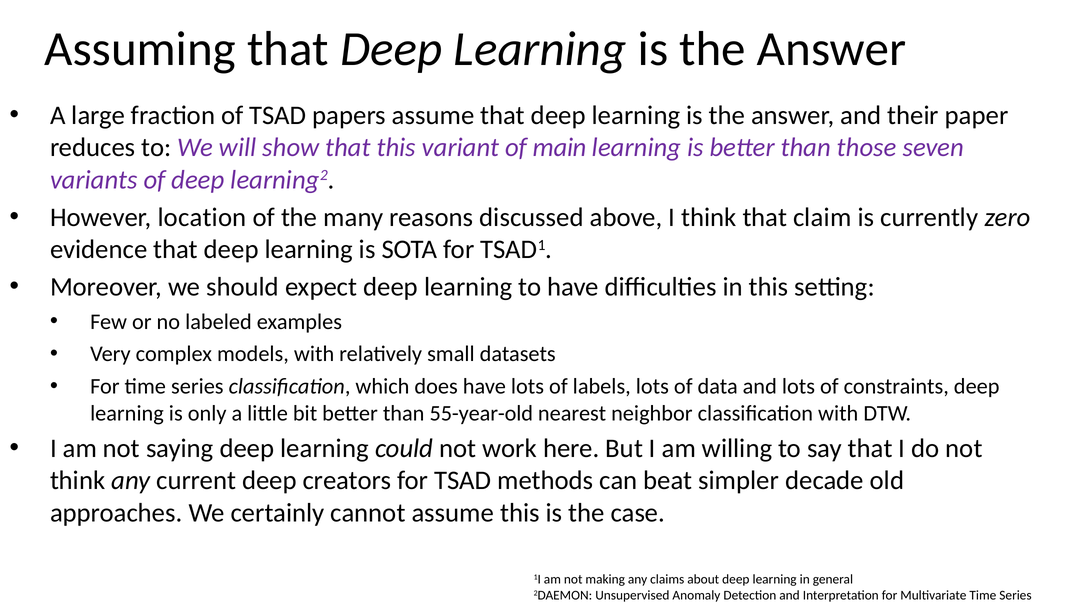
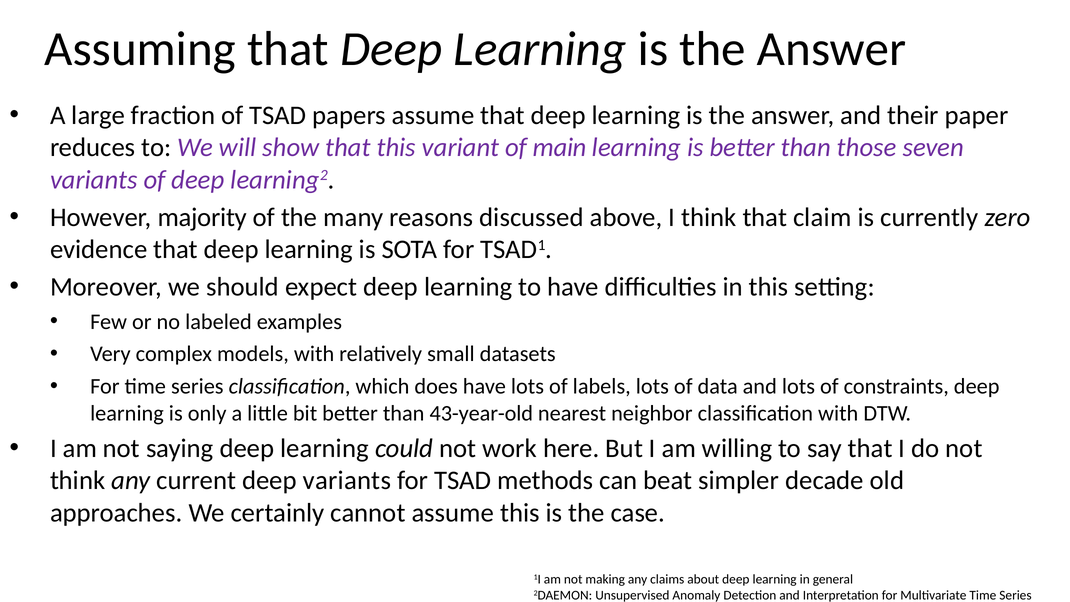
location: location -> majority
55-year-old: 55-year-old -> 43-year-old
deep creators: creators -> variants
